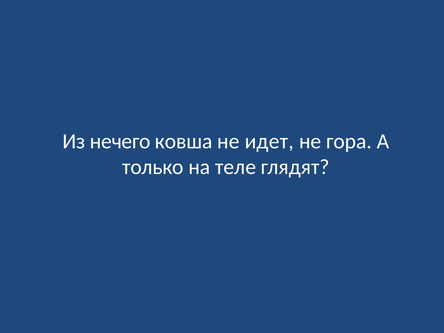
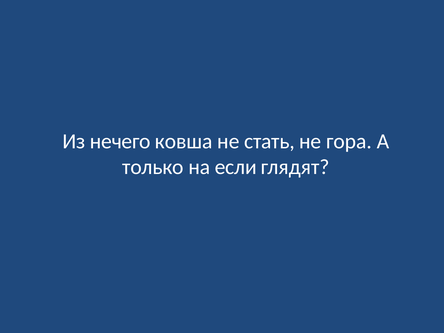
идет: идет -> стать
теле: теле -> если
